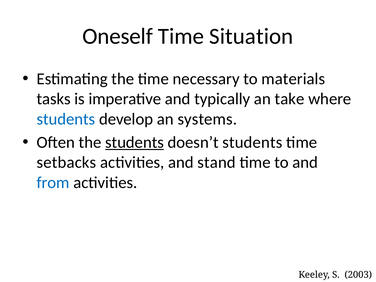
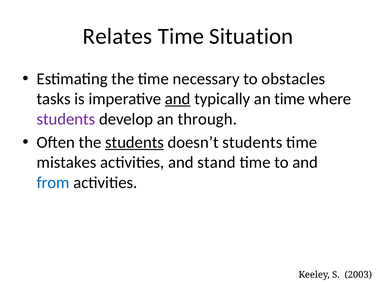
Oneself: Oneself -> Relates
materials: materials -> obstacles
and at (178, 99) underline: none -> present
an take: take -> time
students at (66, 119) colour: blue -> purple
systems: systems -> through
setbacks: setbacks -> mistakes
